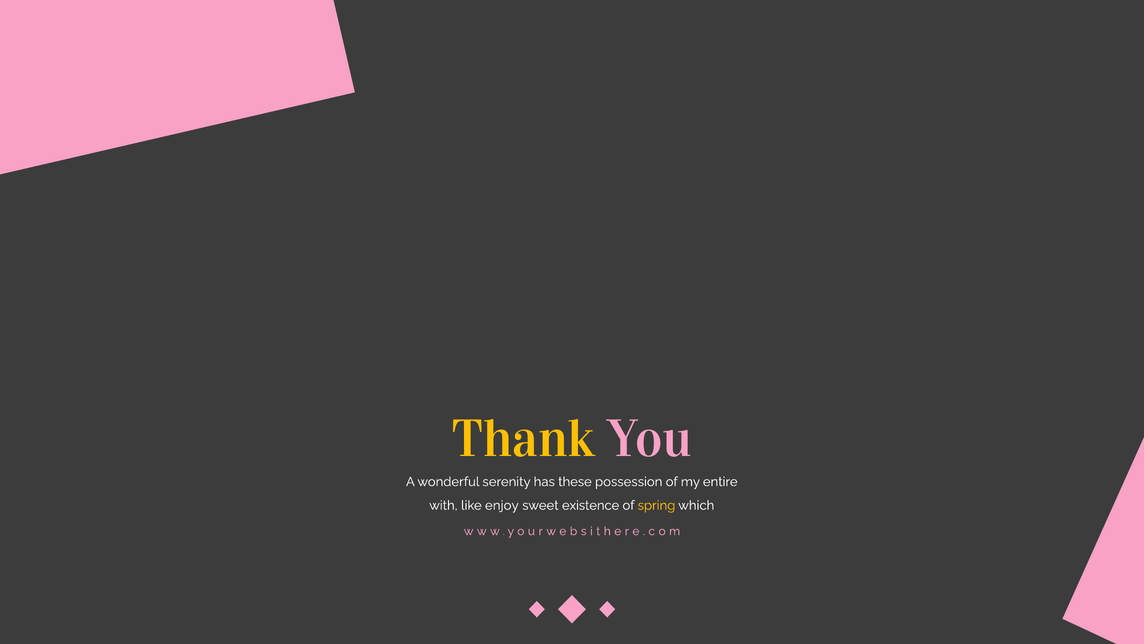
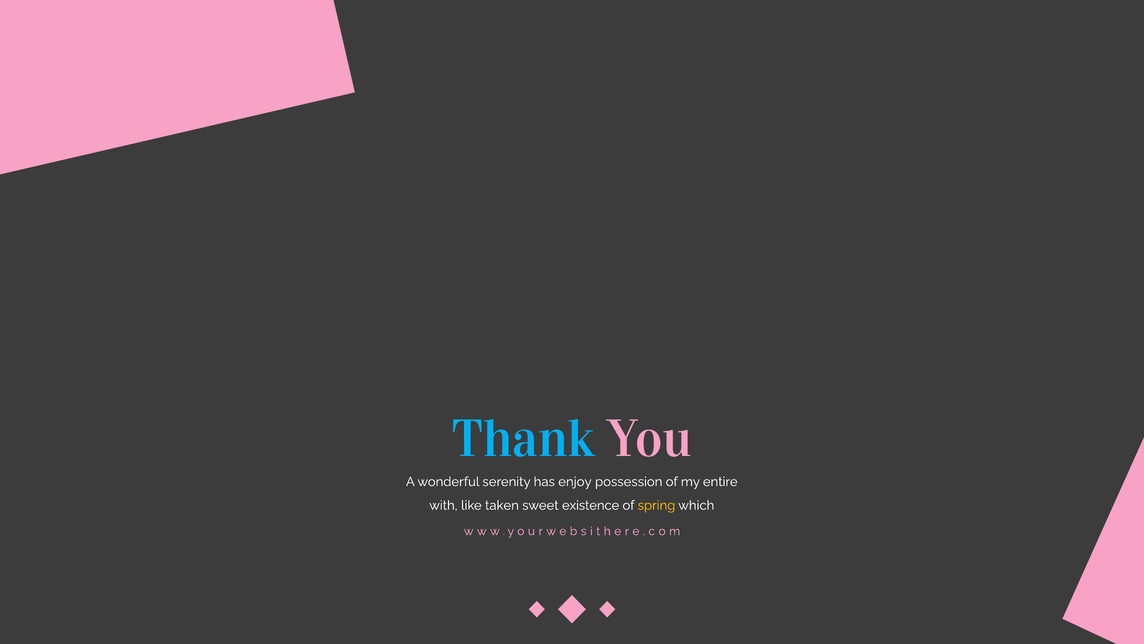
Thank colour: yellow -> light blue
these: these -> enjoy
enjoy: enjoy -> taken
